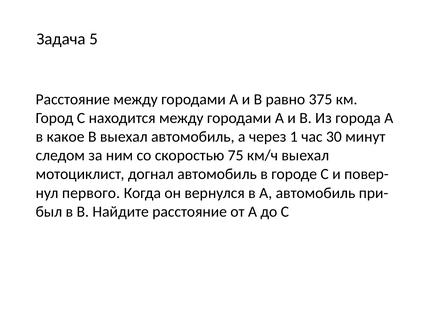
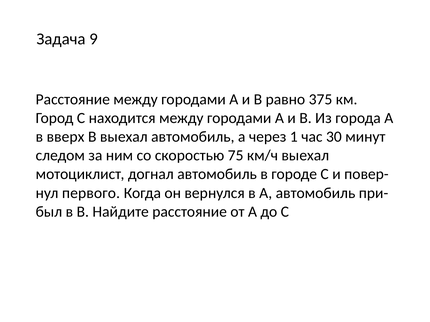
5: 5 -> 9
какое: какое -> вверх
